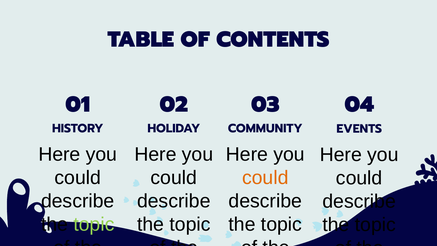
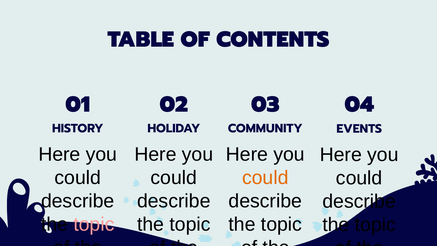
topic at (94, 224) colour: light green -> pink
